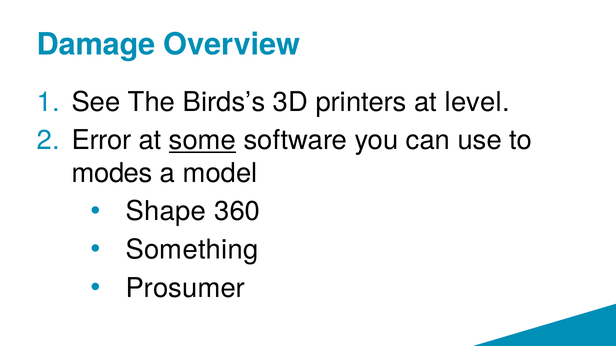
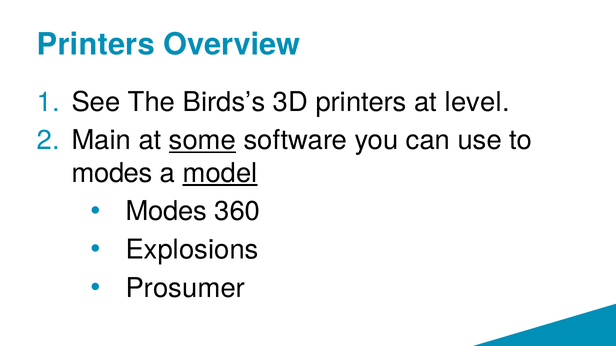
Damage at (96, 45): Damage -> Printers
Error: Error -> Main
model underline: none -> present
Shape at (166, 212): Shape -> Modes
Something: Something -> Explosions
